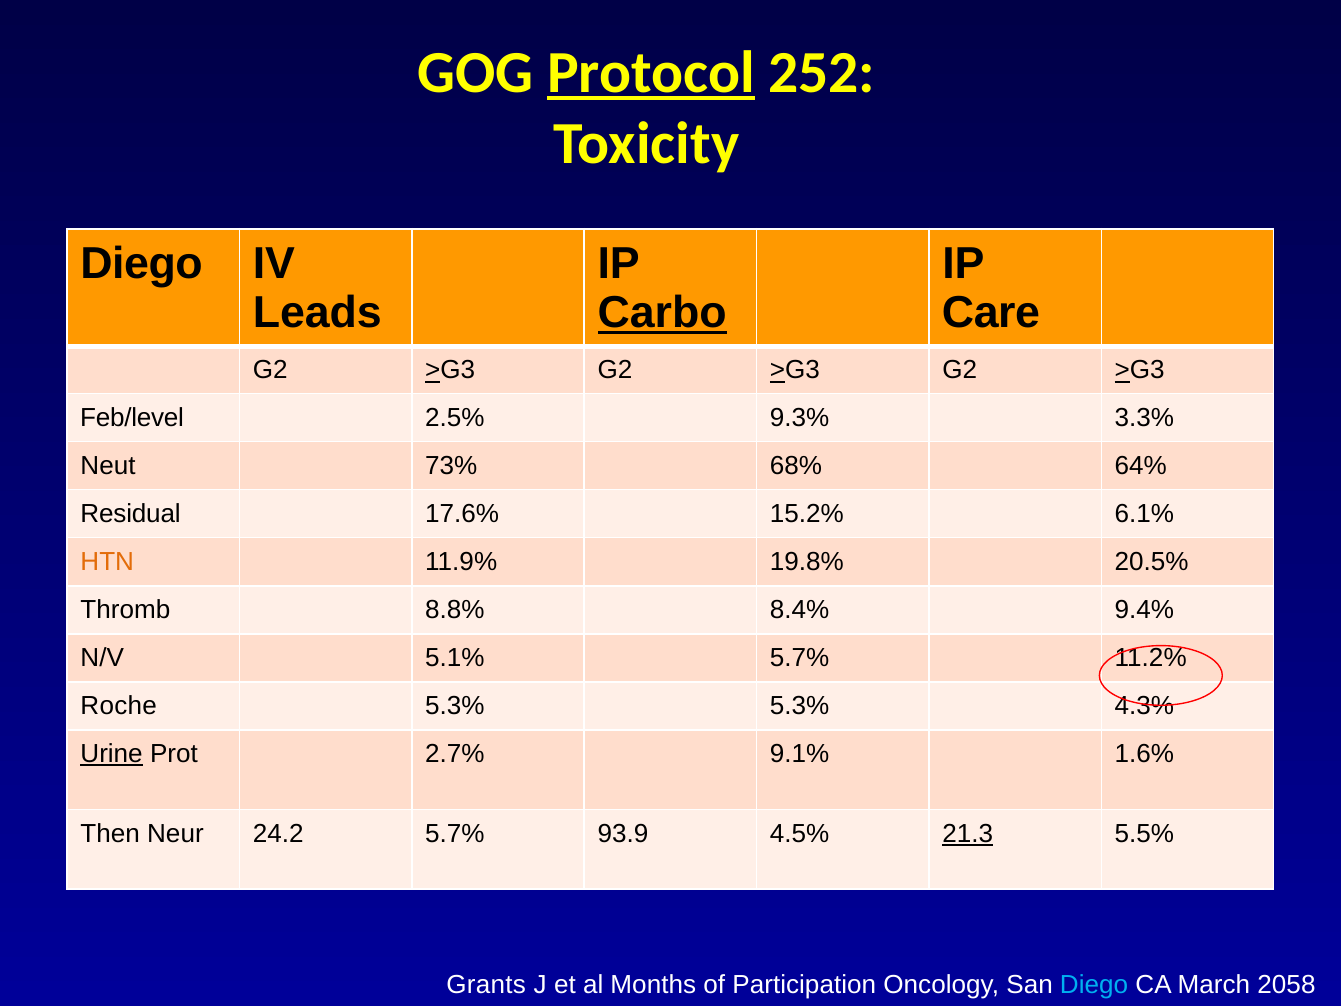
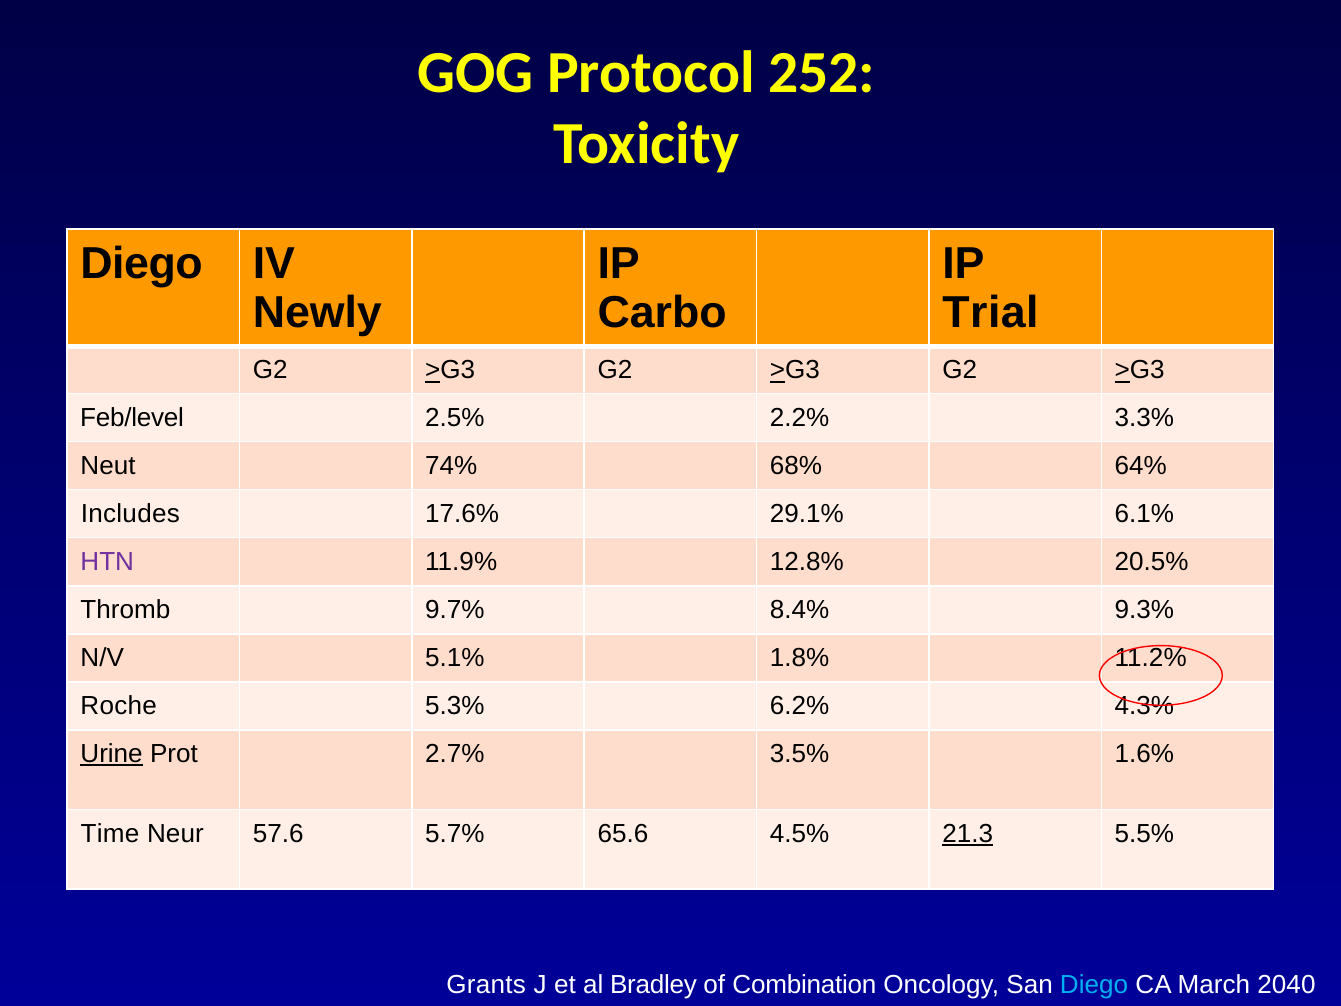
Protocol underline: present -> none
Leads: Leads -> Newly
Carbo underline: present -> none
Care: Care -> Trial
9.3%: 9.3% -> 2.2%
73%: 73% -> 74%
Residual: Residual -> Includes
15.2%: 15.2% -> 29.1%
HTN colour: orange -> purple
19.8%: 19.8% -> 12.8%
8.8%: 8.8% -> 9.7%
9.4%: 9.4% -> 9.3%
5.1% 5.7%: 5.7% -> 1.8%
5.3% 5.3%: 5.3% -> 6.2%
9.1%: 9.1% -> 3.5%
Then: Then -> Time
24.2: 24.2 -> 57.6
93.9: 93.9 -> 65.6
Months: Months -> Bradley
Participation: Participation -> Combination
2058: 2058 -> 2040
